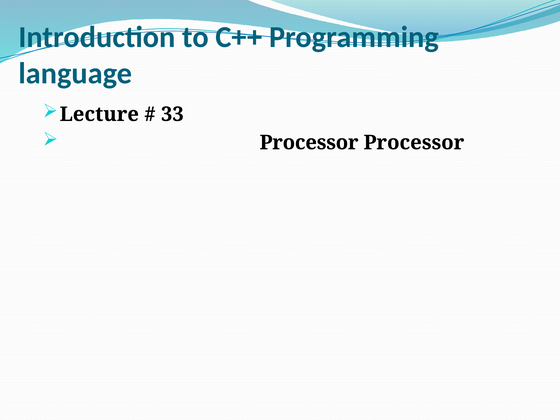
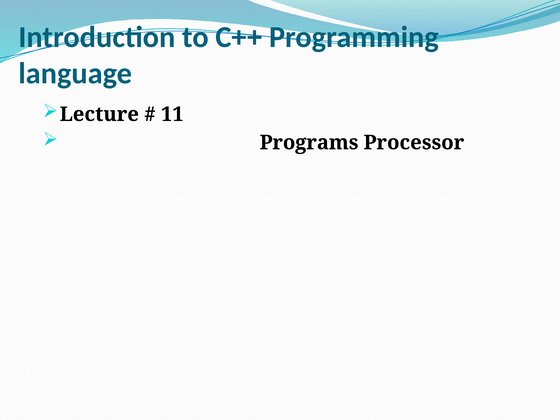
33: 33 -> 11
Processor at (309, 143): Processor -> Programs
